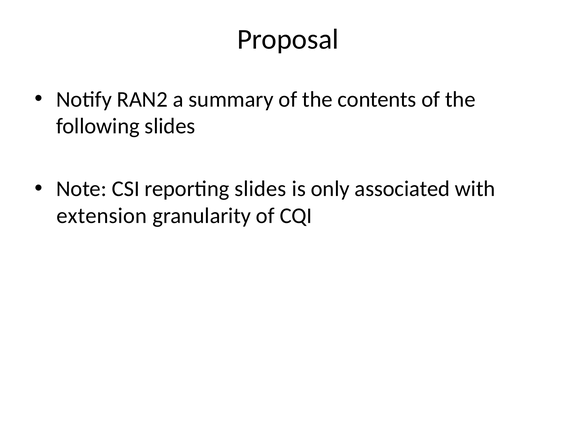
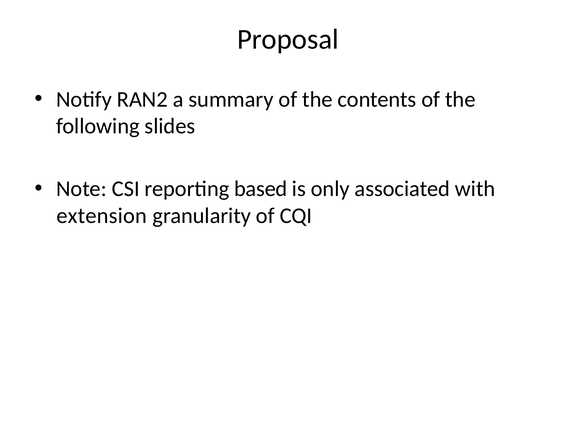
reporting slides: slides -> based
